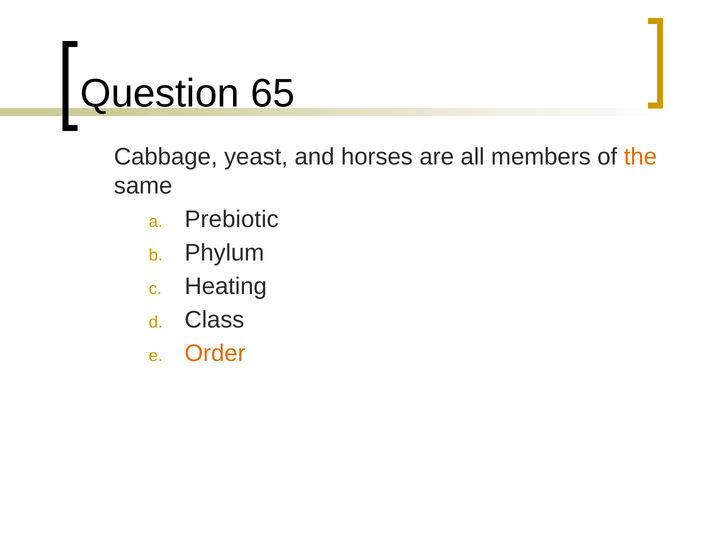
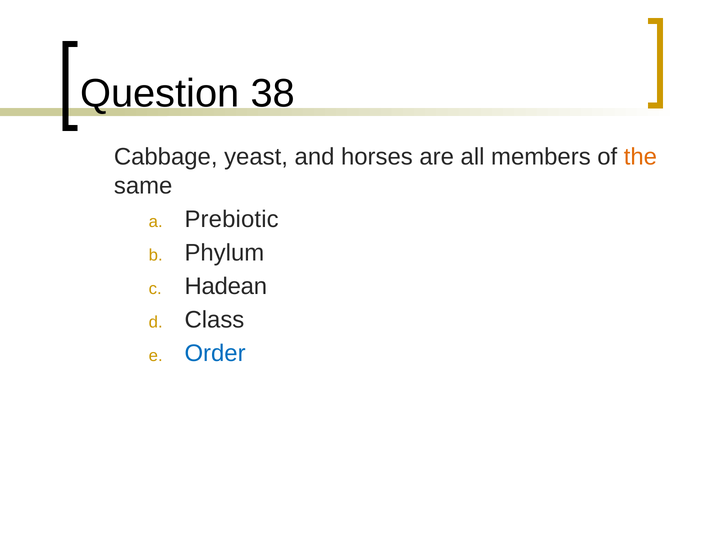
65: 65 -> 38
Heating: Heating -> Hadean
Order colour: orange -> blue
